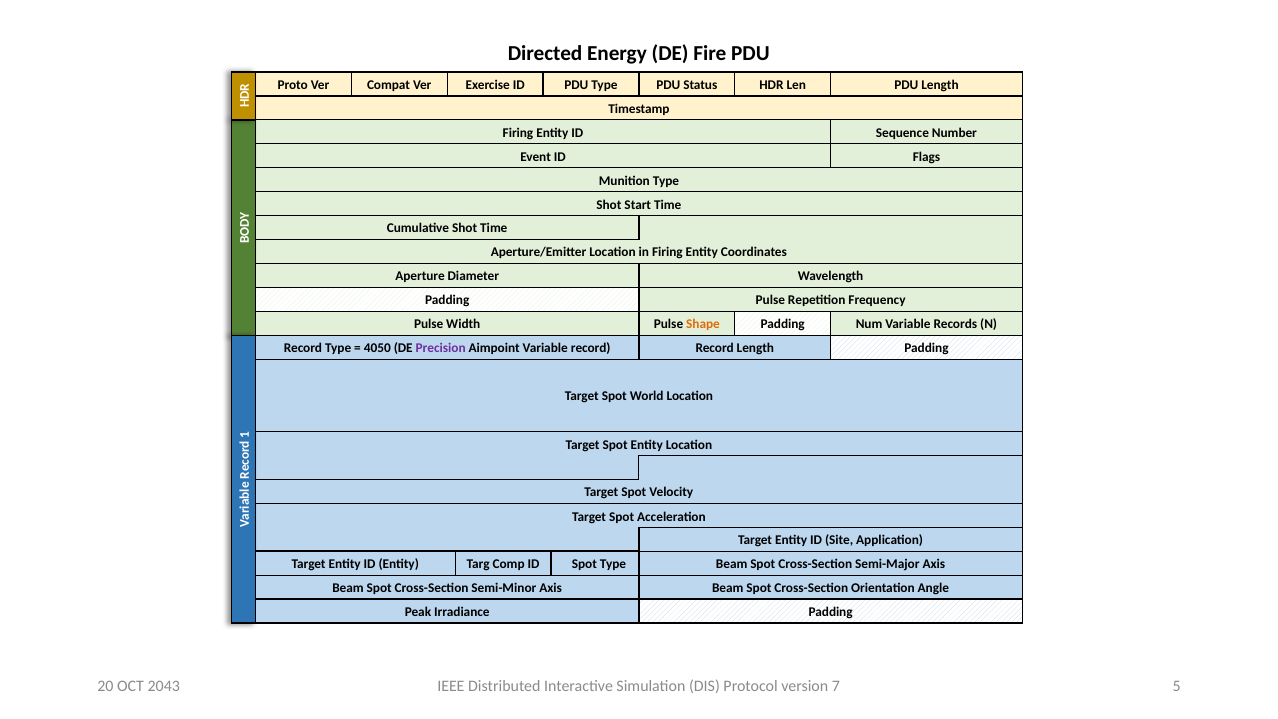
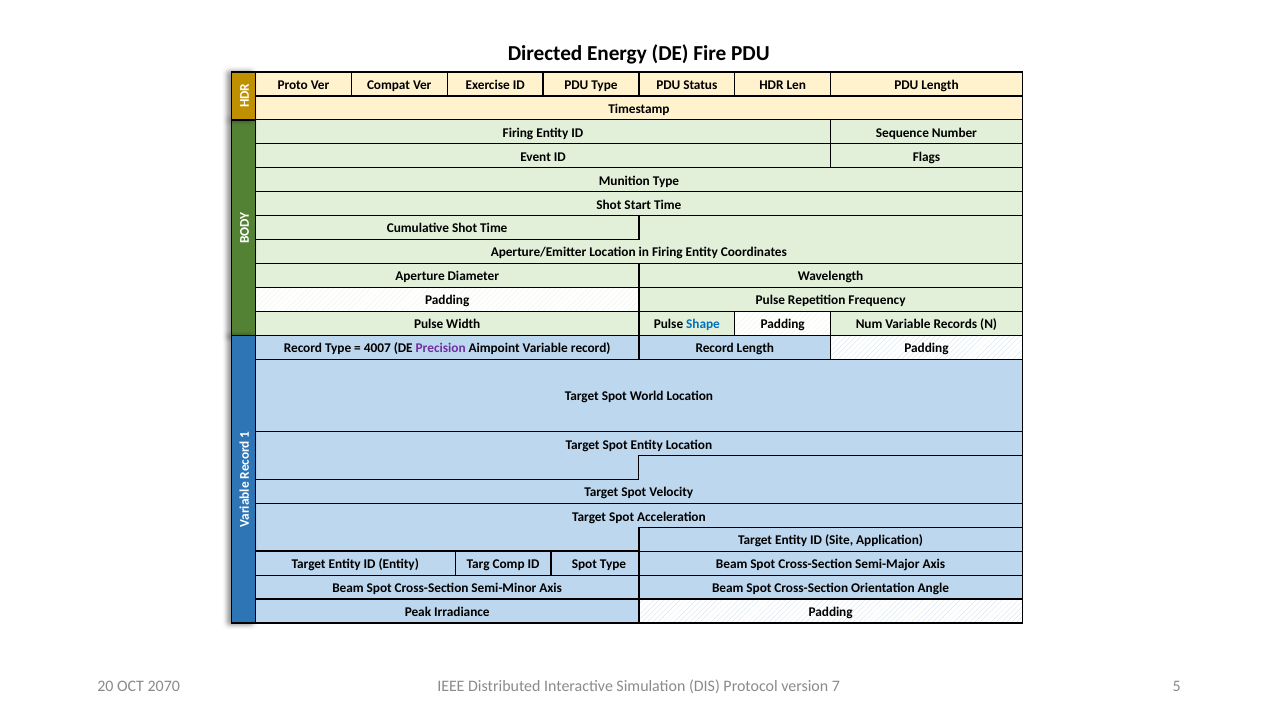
Shape colour: orange -> blue
4050: 4050 -> 4007
2043: 2043 -> 2070
